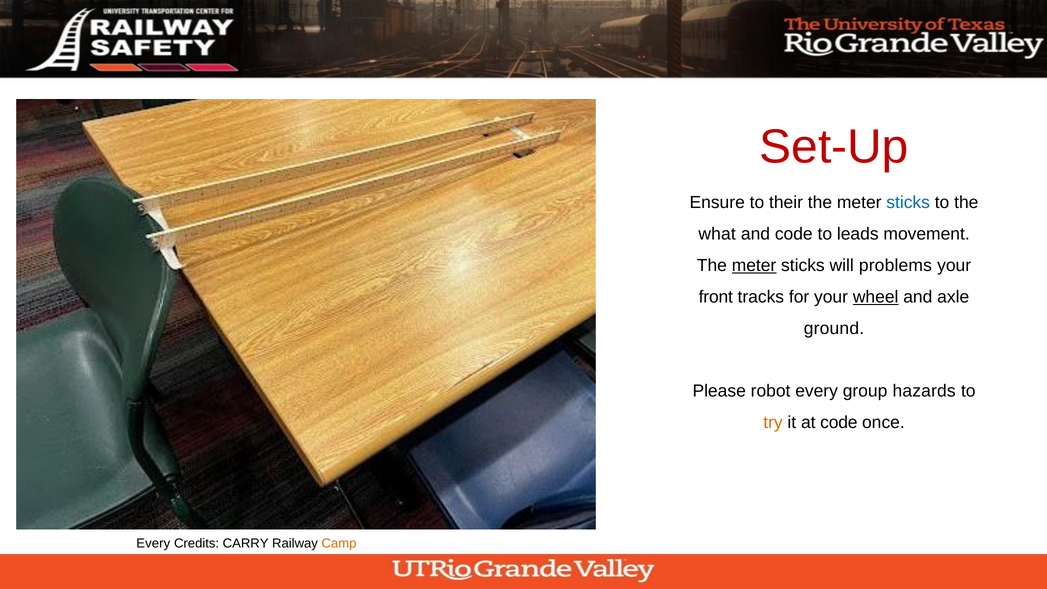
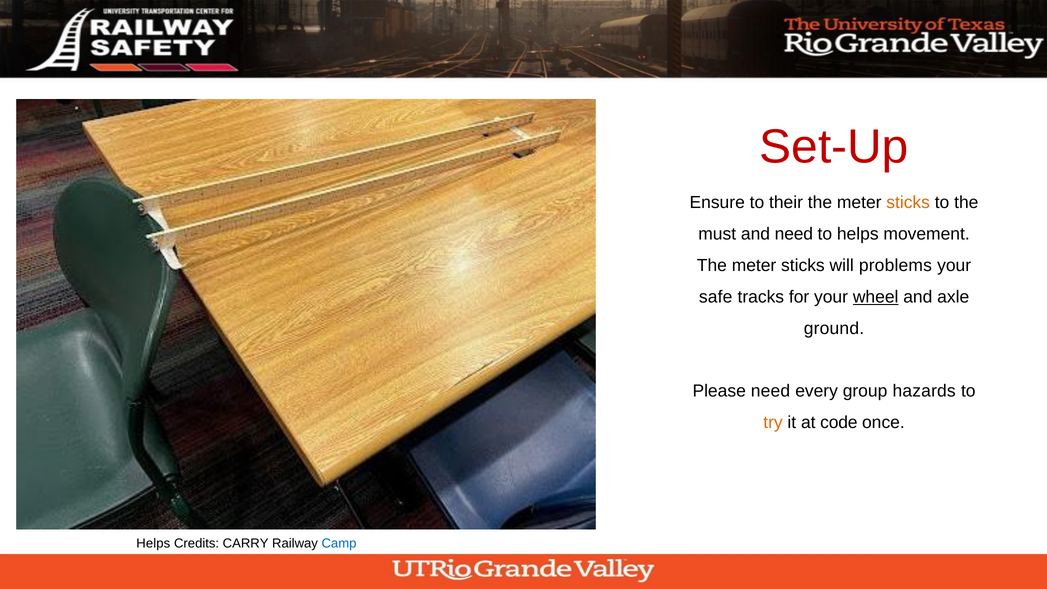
sticks at (908, 203) colour: blue -> orange
what: what -> must
and code: code -> need
to leads: leads -> helps
meter at (754, 265) underline: present -> none
front: front -> safe
Please robot: robot -> need
Every at (153, 543): Every -> Helps
Camp colour: orange -> blue
